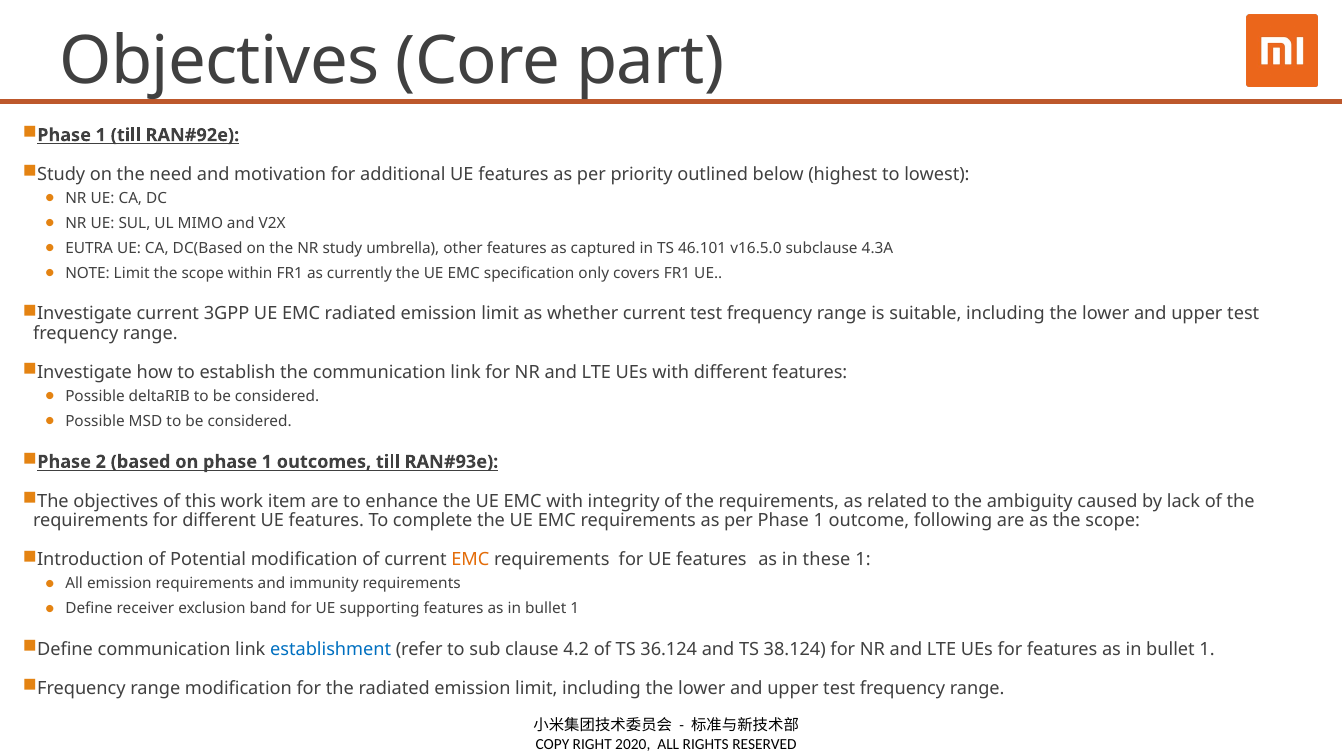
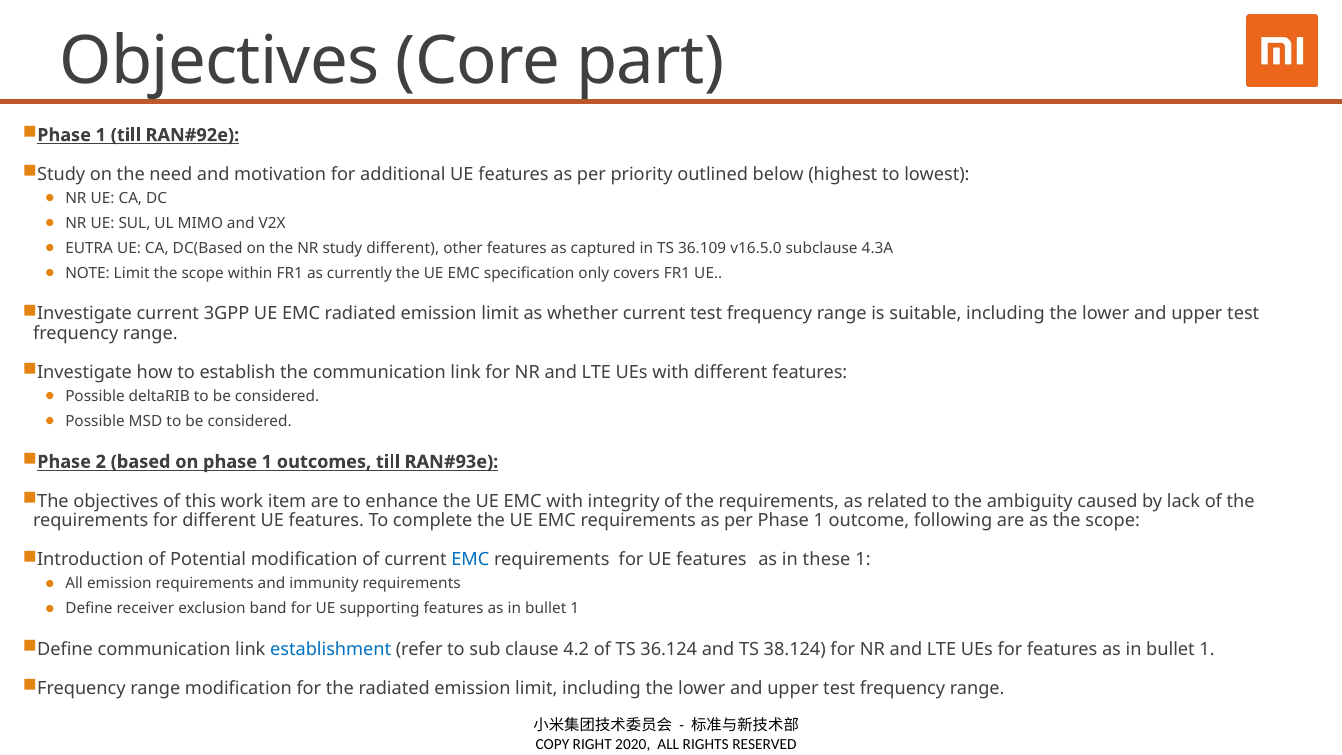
study umbrella: umbrella -> different
46.101: 46.101 -> 36.109
EMC at (470, 560) colour: orange -> blue
